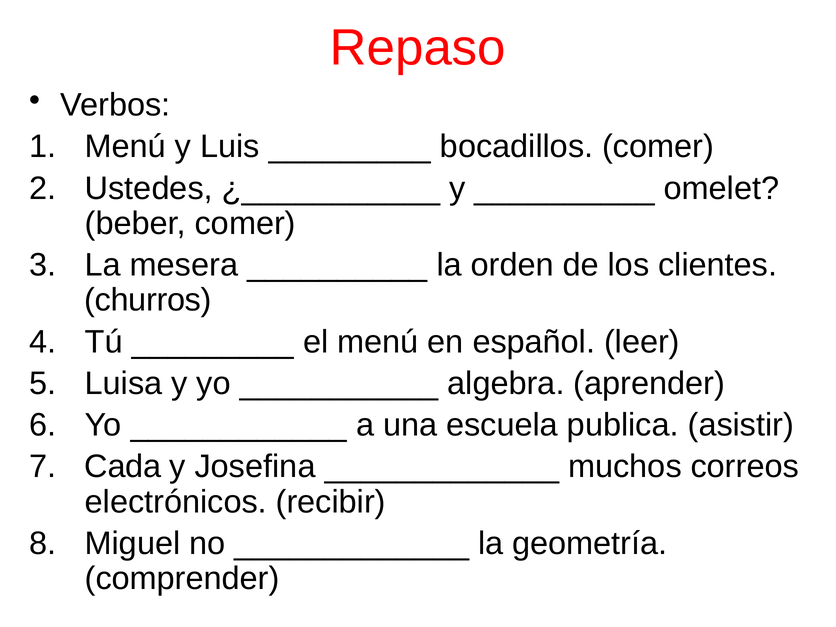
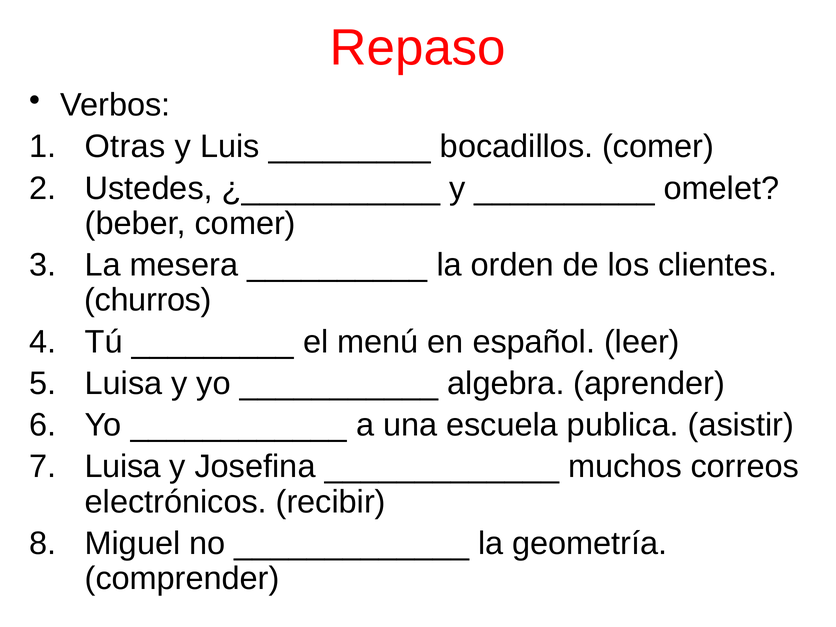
Menú at (125, 147): Menú -> Otras
Cada at (123, 467): Cada -> Luisa
